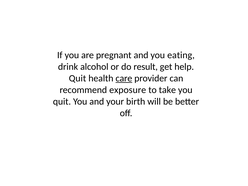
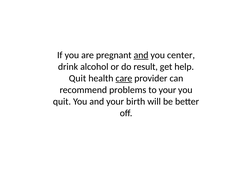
and at (141, 55) underline: none -> present
eating: eating -> center
exposure: exposure -> problems
to take: take -> your
